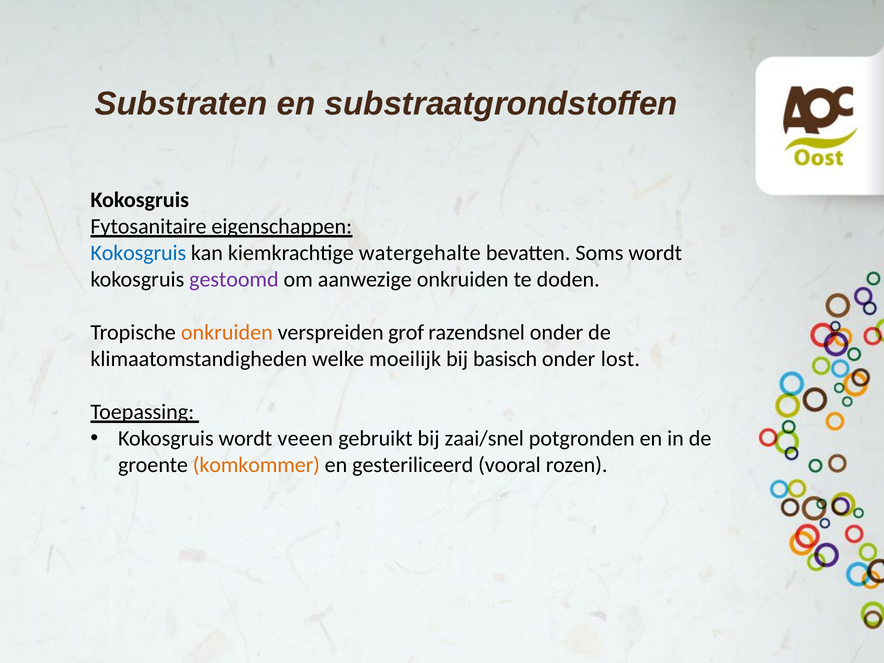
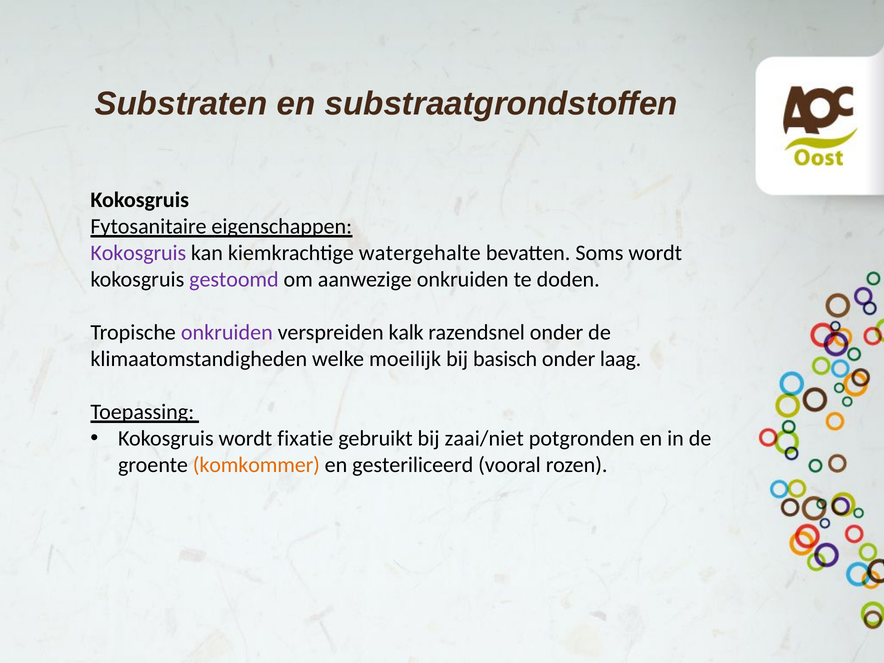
Kokosgruis at (138, 253) colour: blue -> purple
onkruiden at (227, 333) colour: orange -> purple
grof: grof -> kalk
lost: lost -> laag
veeen: veeen -> fixatie
zaai/snel: zaai/snel -> zaai/niet
